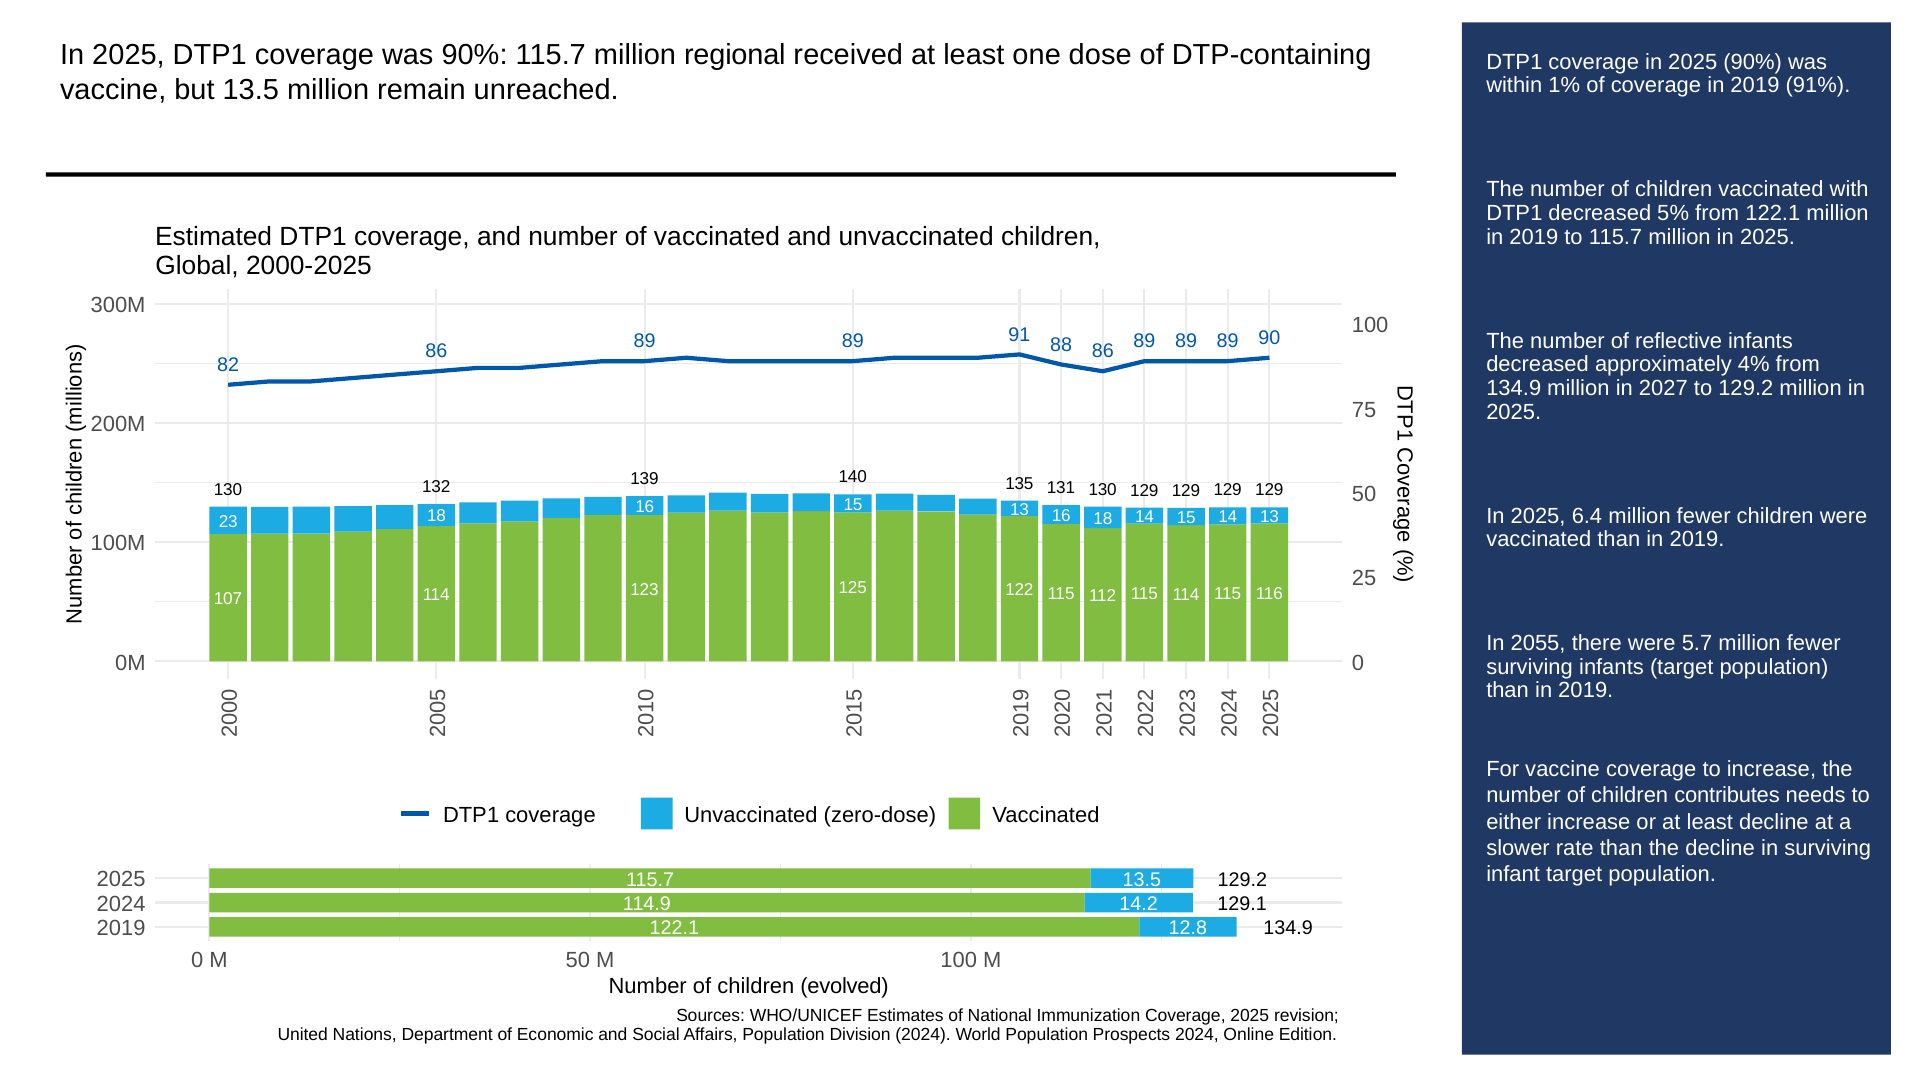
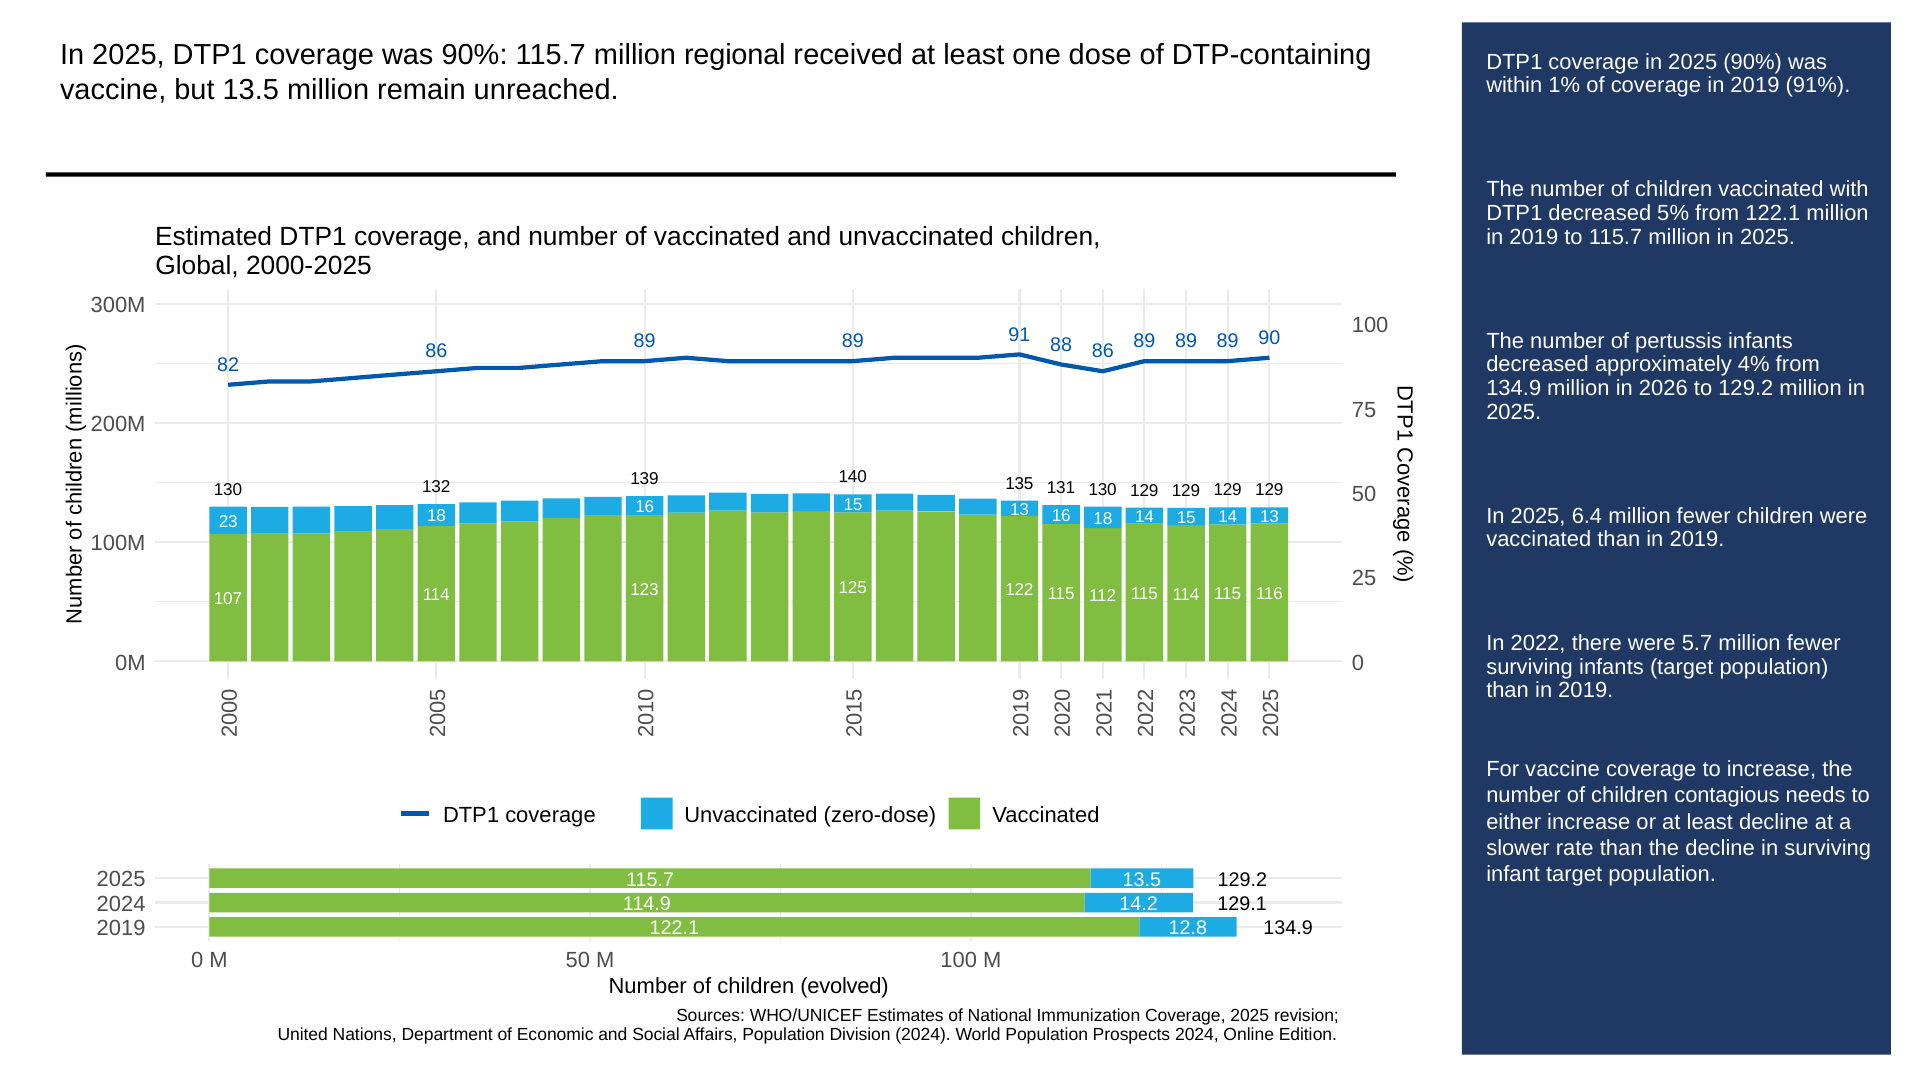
reflective: reflective -> pertussis
2027: 2027 -> 2026
2055: 2055 -> 2022
contributes: contributes -> contagious
